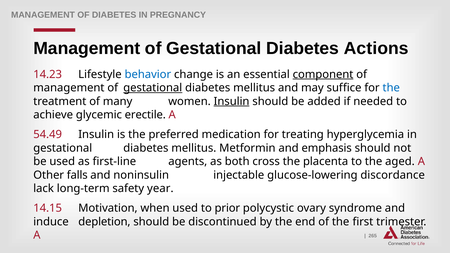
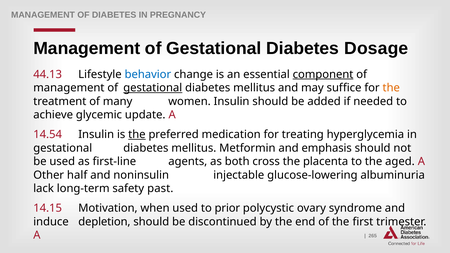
Actions: Actions -> Dosage
14.23: 14.23 -> 44.13
the at (391, 88) colour: blue -> orange
Insulin at (232, 101) underline: present -> none
erectile: erectile -> update
54.49: 54.49 -> 14.54
the at (137, 135) underline: none -> present
falls: falls -> half
discordance: discordance -> albuminuria
year: year -> past
